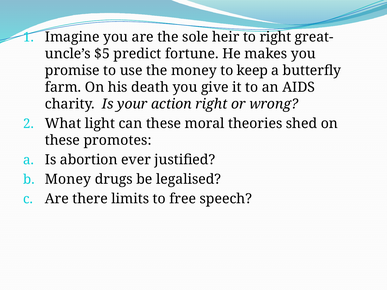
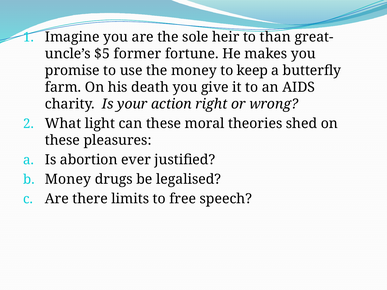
to right: right -> than
predict: predict -> former
promotes: promotes -> pleasures
